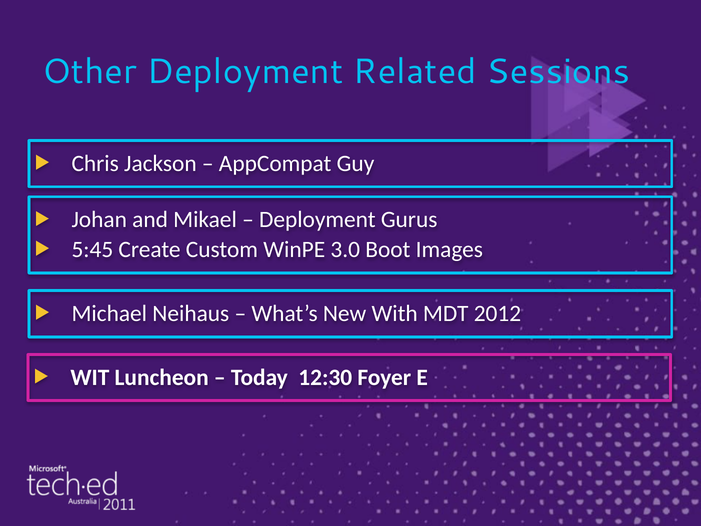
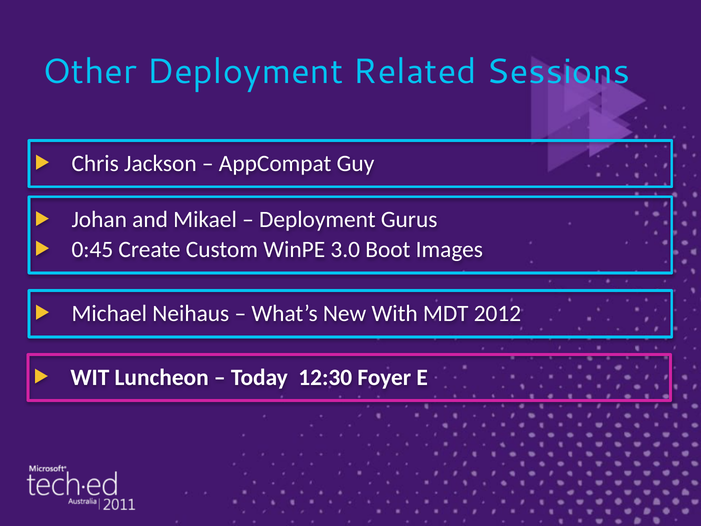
5:45: 5:45 -> 0:45
